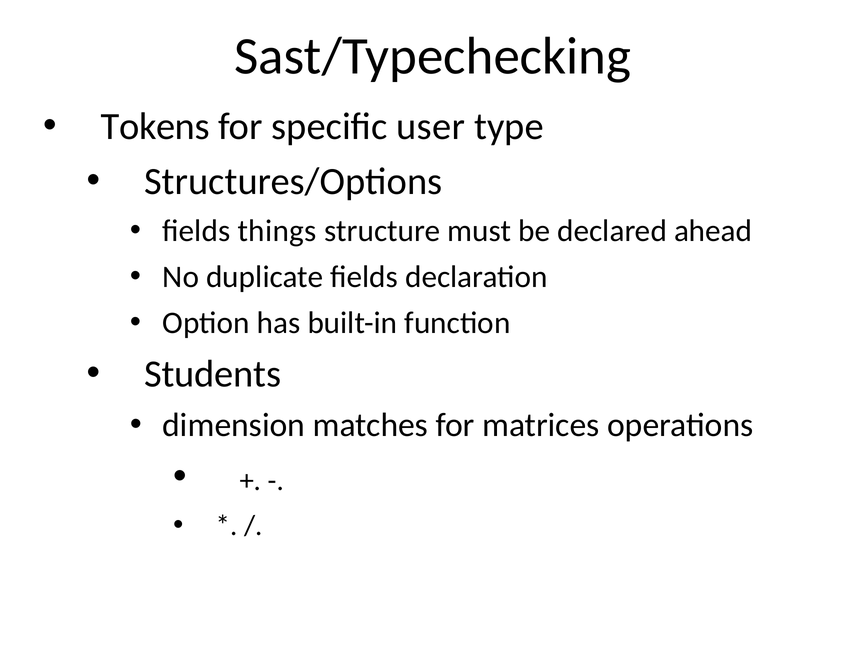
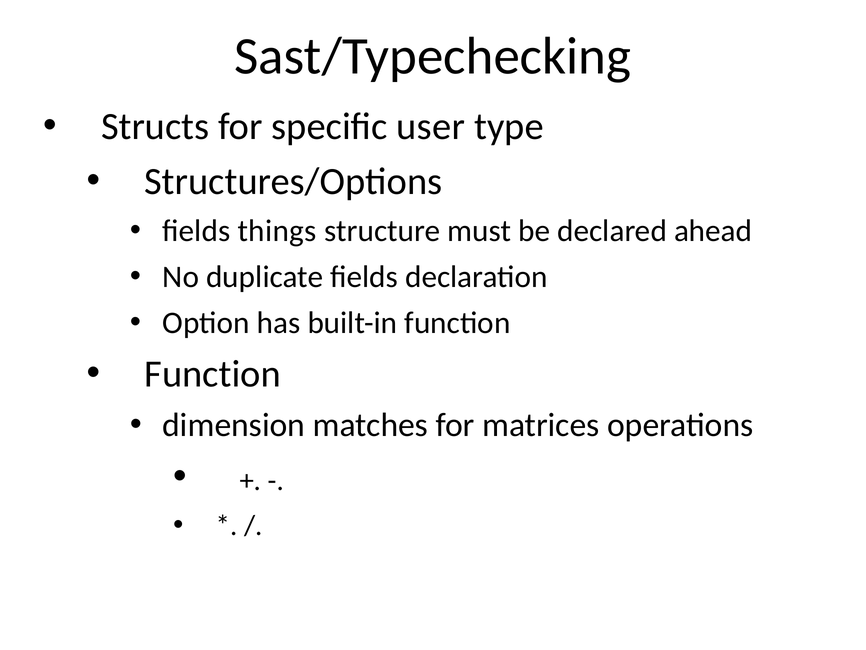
Tokens: Tokens -> Structs
Students at (213, 374): Students -> Function
